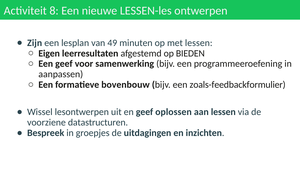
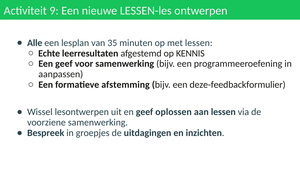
8: 8 -> 9
Zijn: Zijn -> Alle
49: 49 -> 35
Eigen: Eigen -> Echte
BIEDEN: BIEDEN -> KENNIS
bovenbouw: bovenbouw -> afstemming
zoals-feedbackformulier: zoals-feedbackformulier -> deze-feedbackformulier
voorziene datastructuren: datastructuren -> samenwerking
